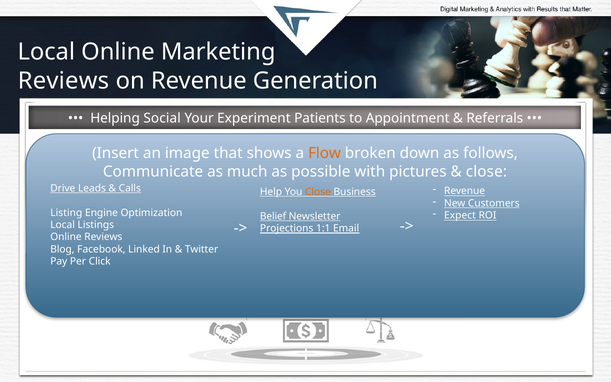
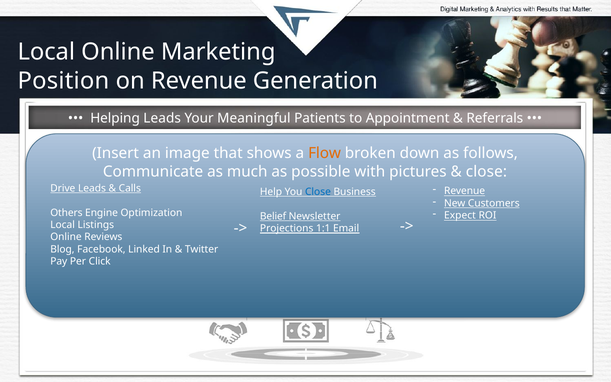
Reviews at (63, 81): Reviews -> Position
Helping Social: Social -> Leads
Experiment: Experiment -> Meaningful
Close at (318, 192) colour: orange -> blue
Listing: Listing -> Others
